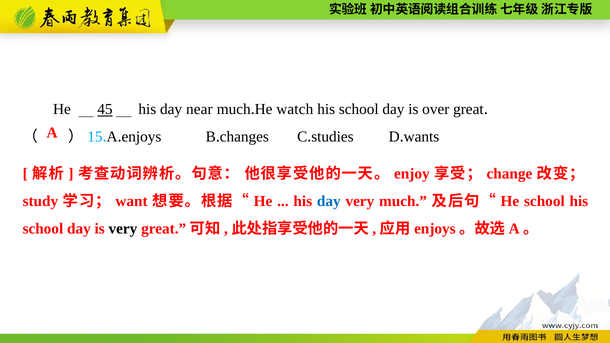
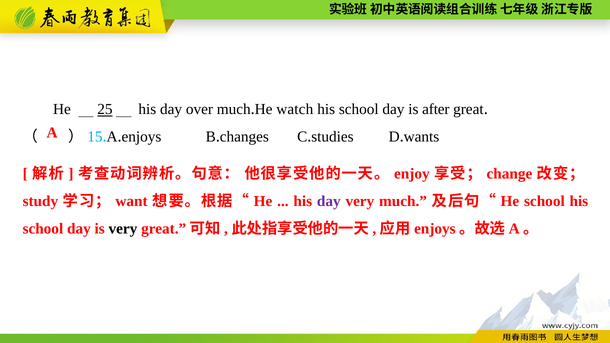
45: 45 -> 25
near: near -> over
over: over -> after
day at (329, 201) colour: blue -> purple
